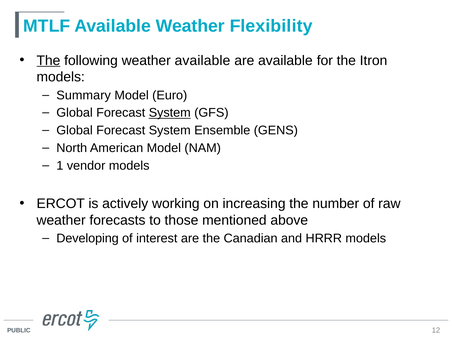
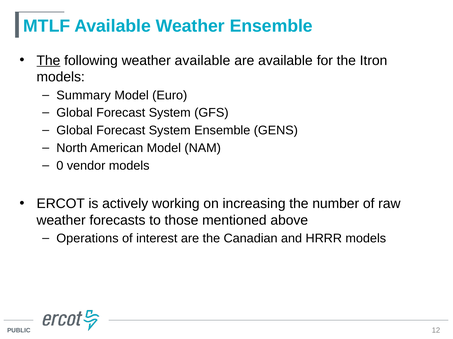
Weather Flexibility: Flexibility -> Ensemble
System at (170, 113) underline: present -> none
1: 1 -> 0
Developing: Developing -> Operations
